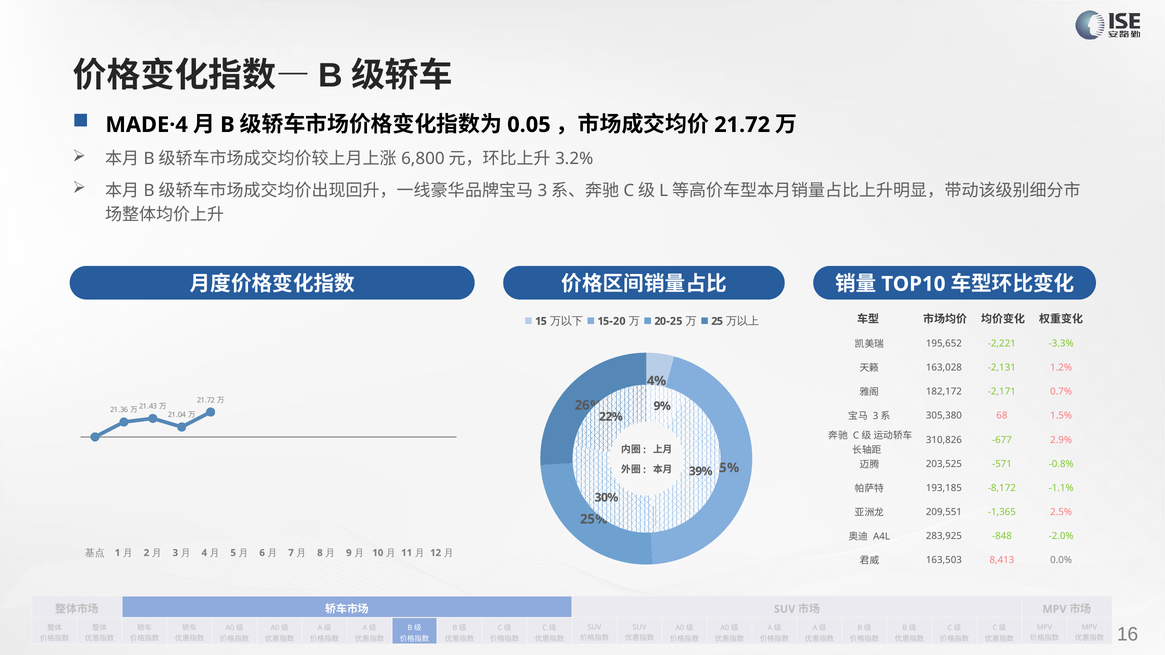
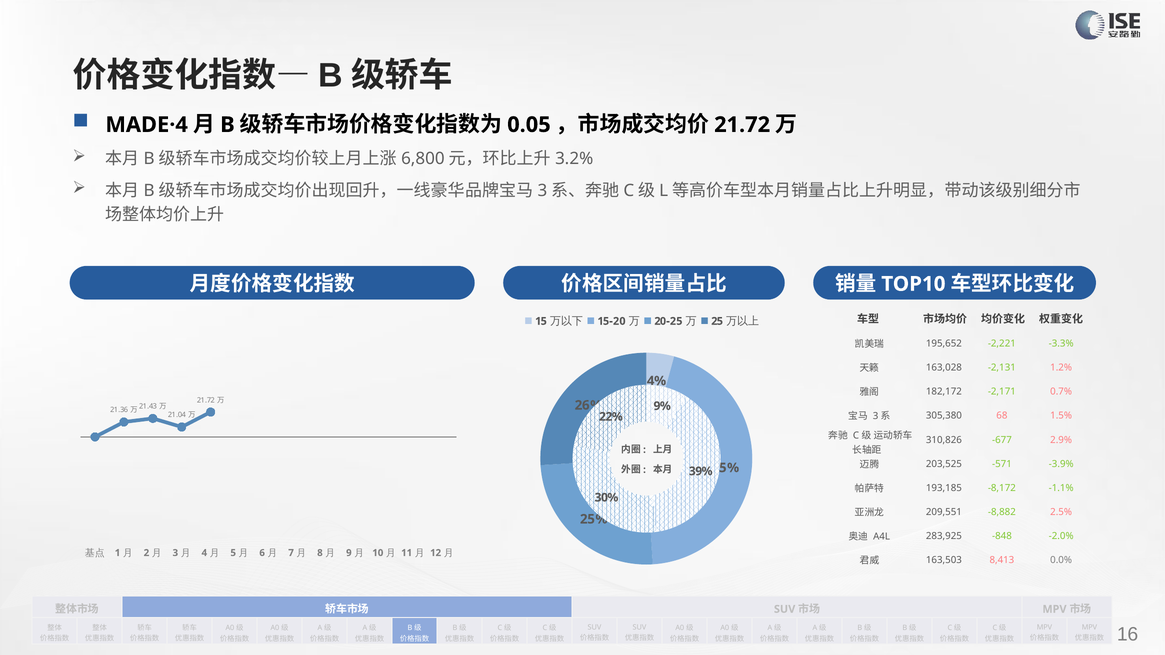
-0.8%: -0.8% -> -3.9%
-1,365: -1,365 -> -8,882
